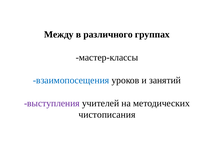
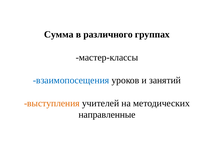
Между: Между -> Сумма
выступления colour: purple -> orange
чистописания: чистописания -> направленные
